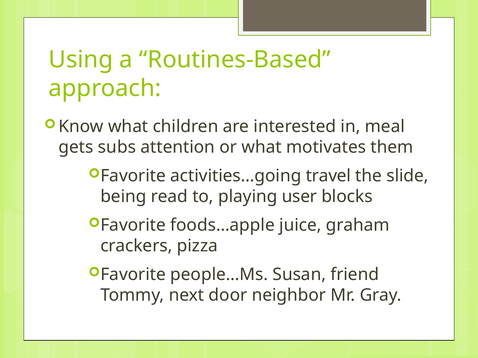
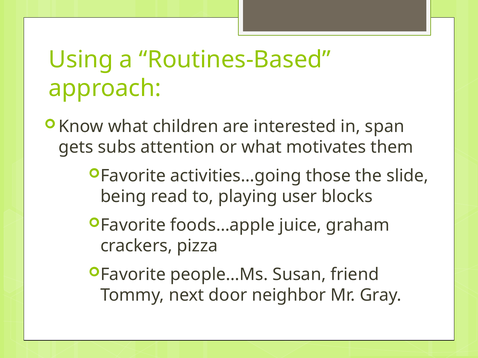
meal: meal -> span
travel: travel -> those
